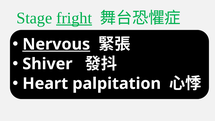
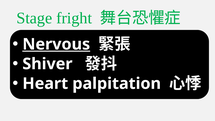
fright underline: present -> none
